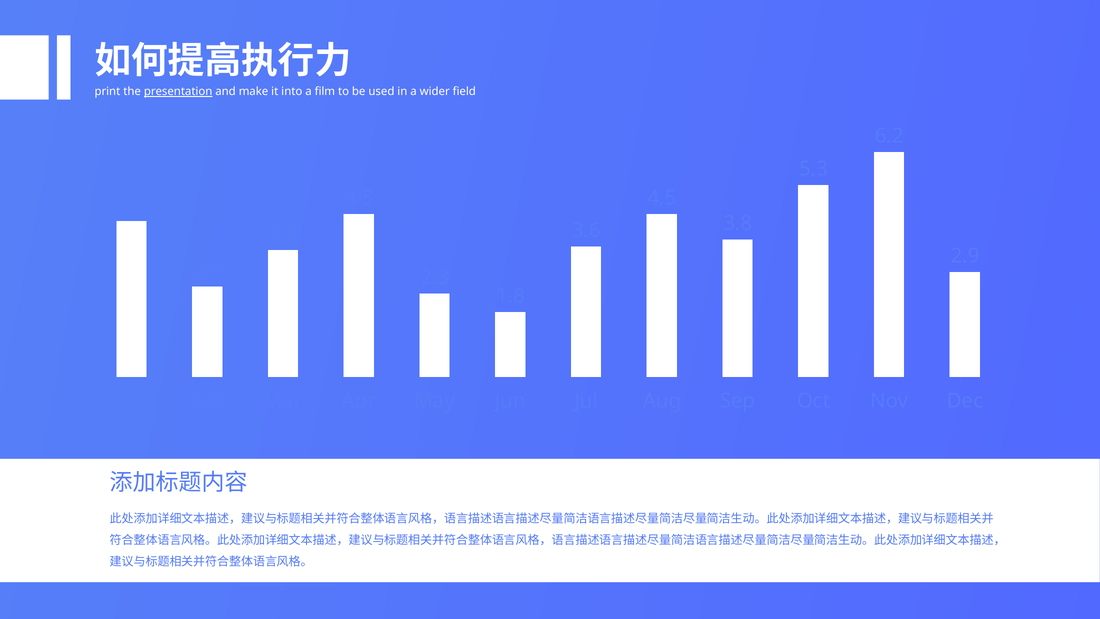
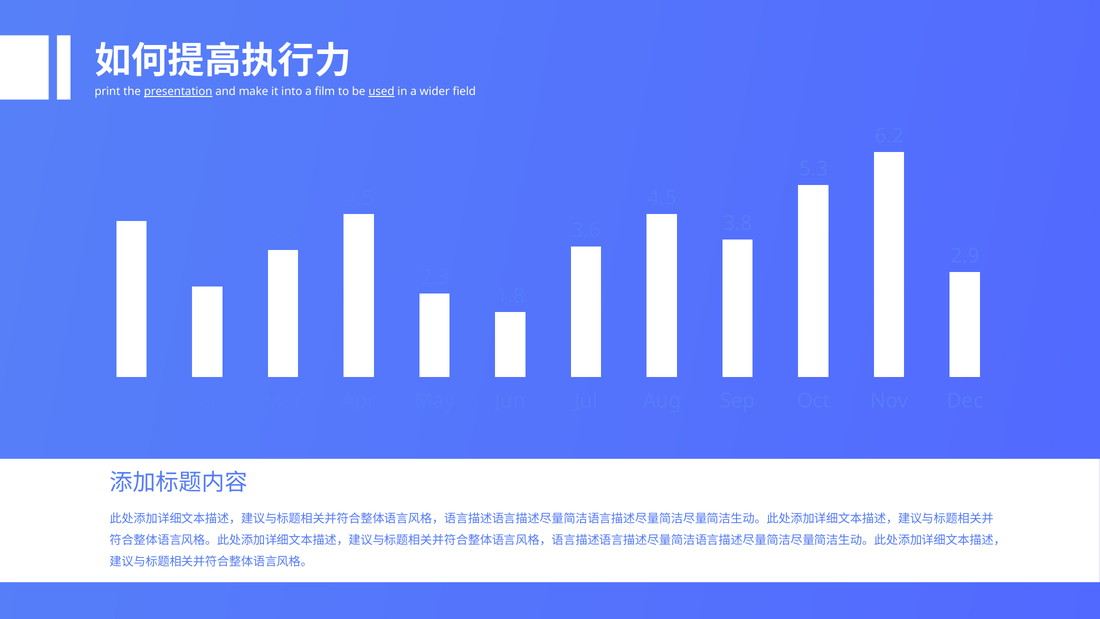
used underline: none -> present
